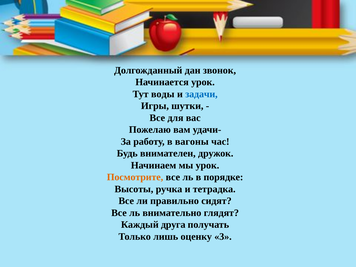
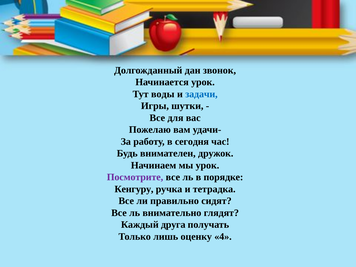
вагоны: вагоны -> сегодня
Посмотрите colour: orange -> purple
Высоты: Высоты -> Кенгуру
3: 3 -> 4
